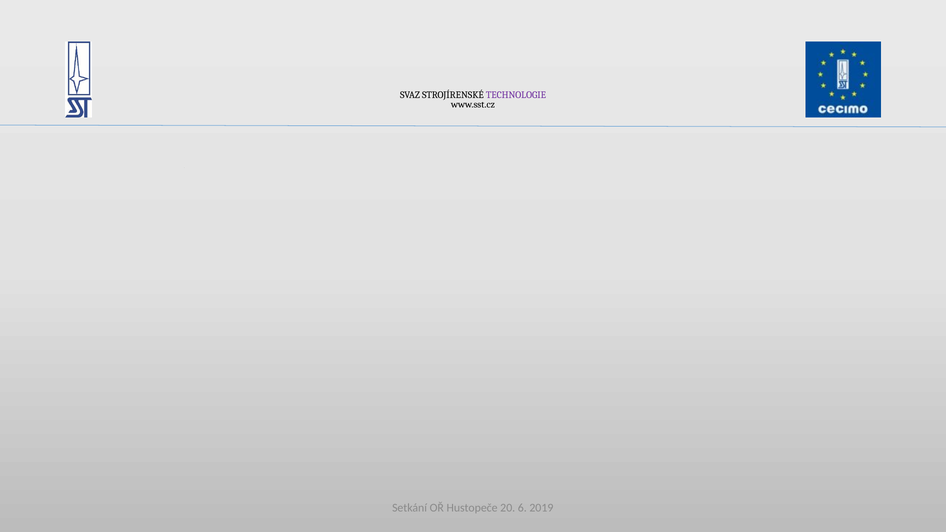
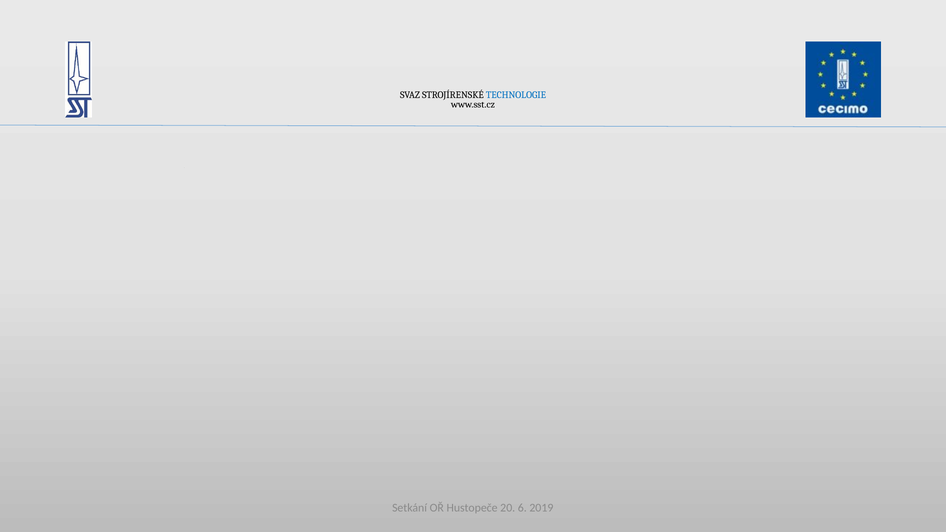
TECHNOLOGIE colour: purple -> blue
